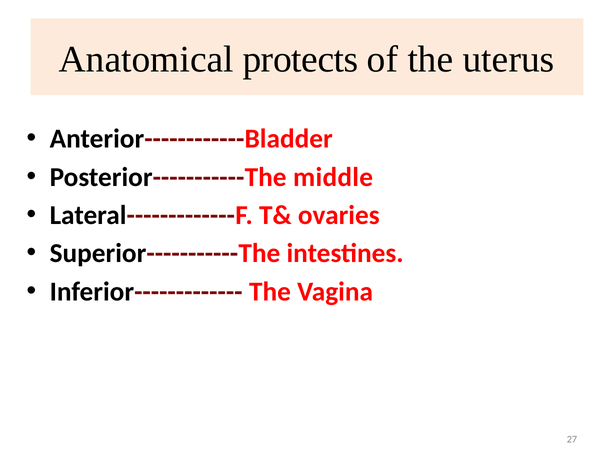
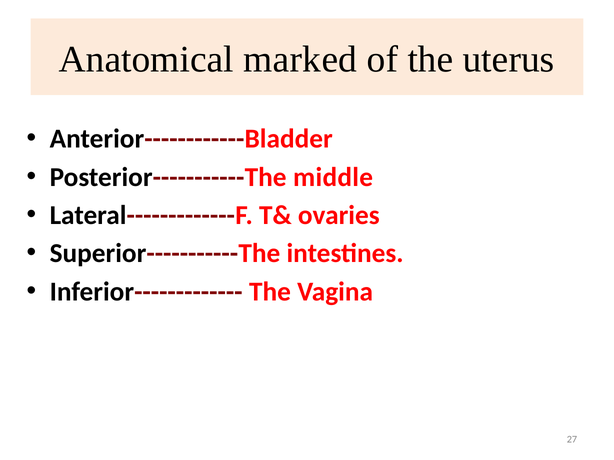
protects: protects -> marked
